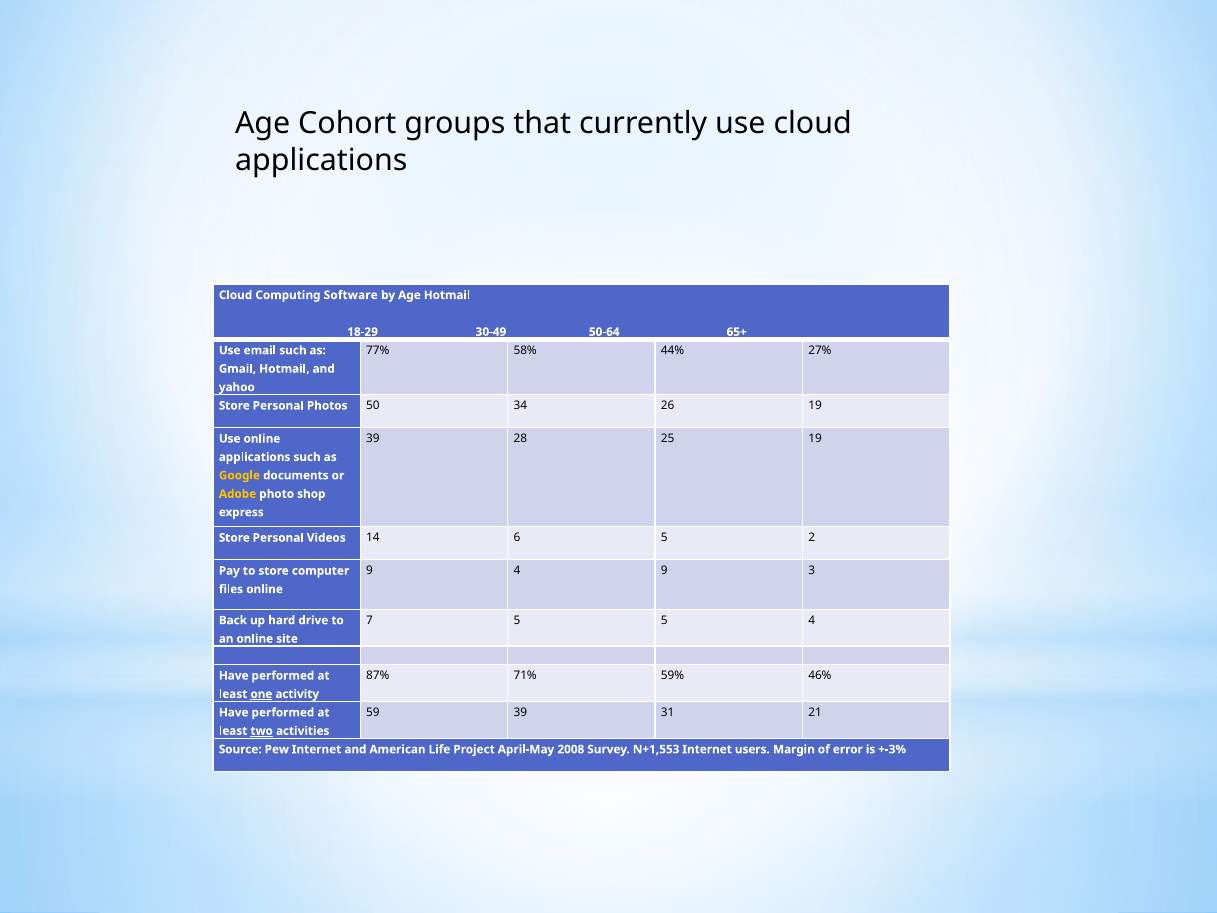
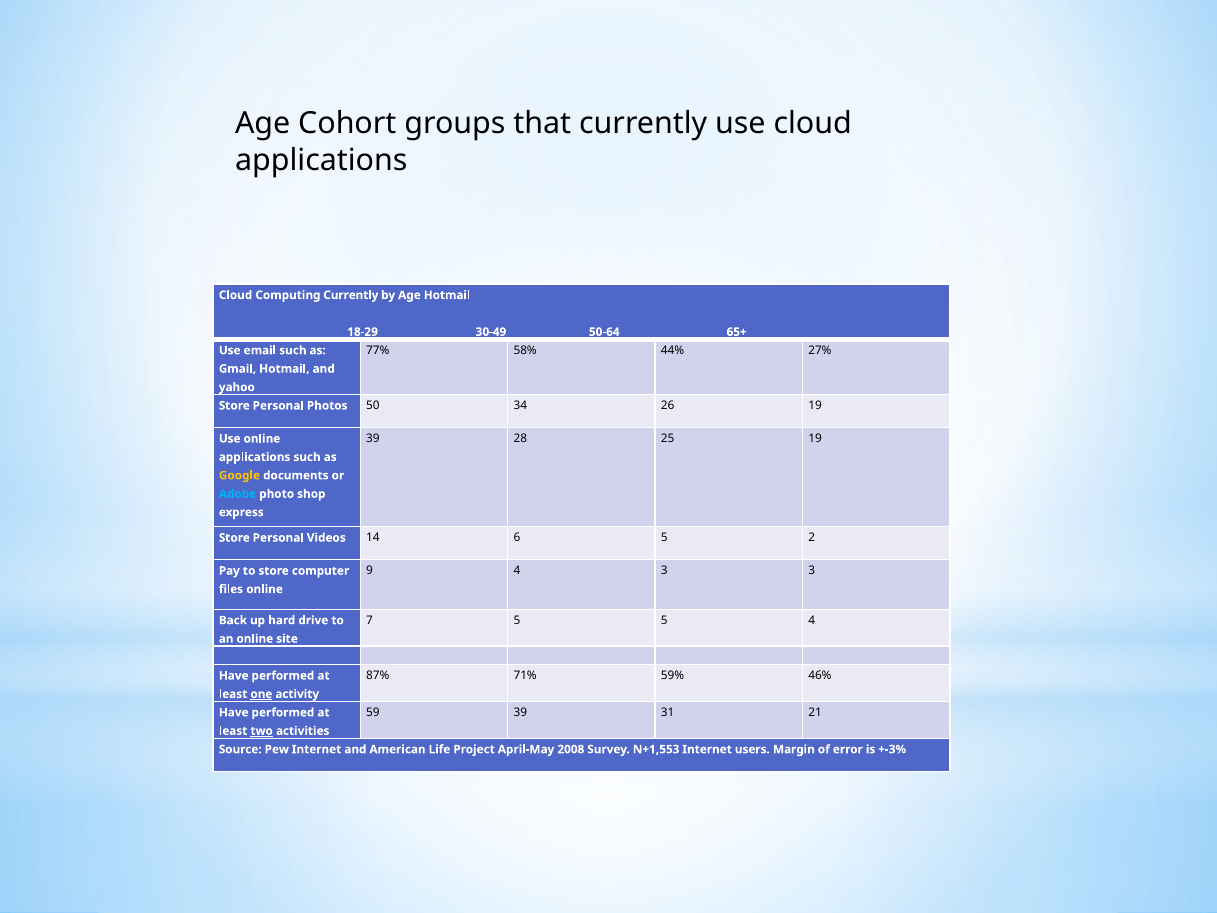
Computing Software: Software -> Currently
Adobe colour: yellow -> light blue
4 9: 9 -> 3
